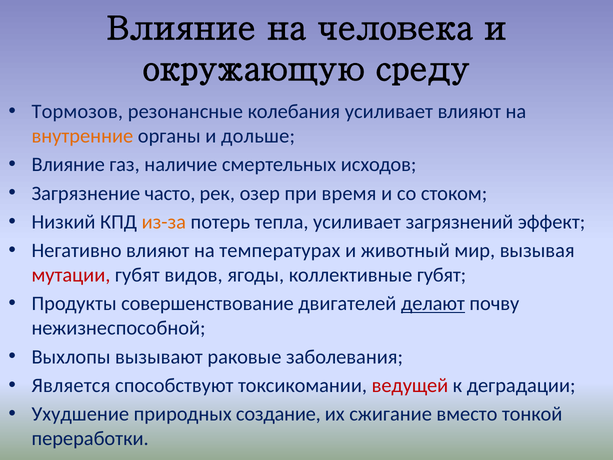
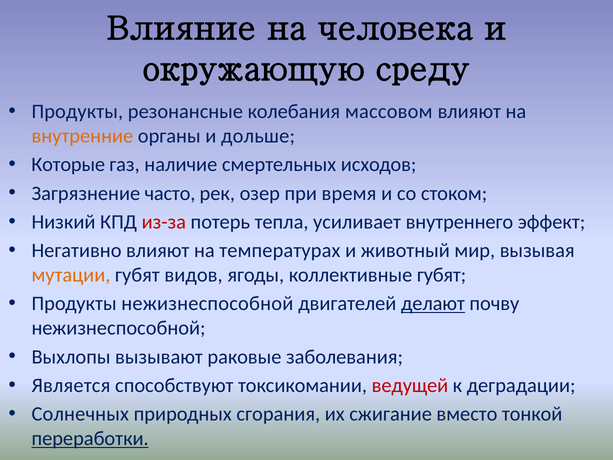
Тормозов at (77, 111): Тормозов -> Продукты
колебания усиливает: усиливает -> массовом
Влияние at (68, 165): Влияние -> Которые
из-за colour: orange -> red
загрязнений: загрязнений -> внутреннего
мутации colour: red -> orange
Продукты совершенствование: совершенствование -> нежизнеспособной
Ухудшение: Ухудшение -> Солнечных
создание: создание -> сгорания
переработки underline: none -> present
